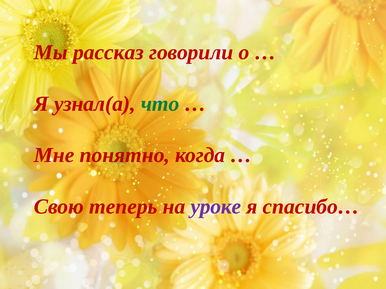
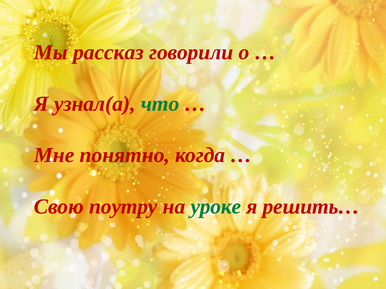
теперь: теперь -> поутру
уроке colour: purple -> green
спасибо…: спасибо… -> решить…
